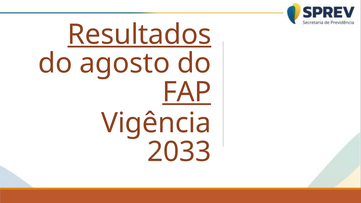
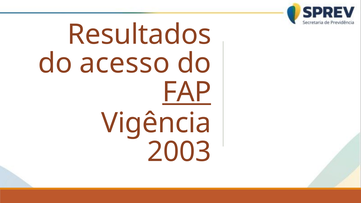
Resultados underline: present -> none
agosto: agosto -> acesso
2033: 2033 -> 2003
